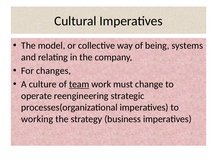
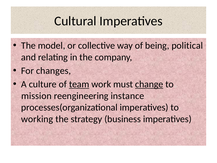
systems: systems -> political
change underline: none -> present
operate: operate -> mission
strategic: strategic -> instance
